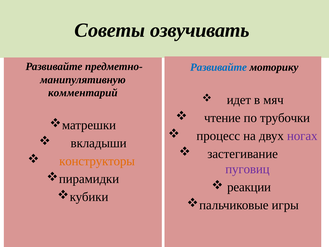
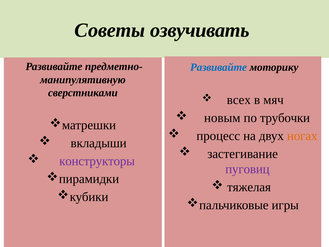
комментарий: комментарий -> сверстниками
идет: идет -> всех
чтение: чтение -> новым
ногах colour: purple -> orange
конструкторы colour: orange -> purple
реакции: реакции -> тяжелая
